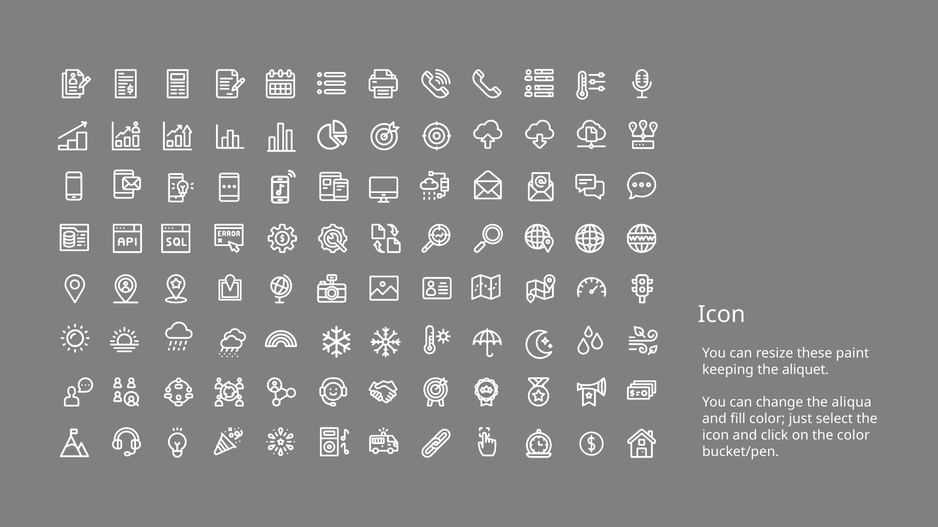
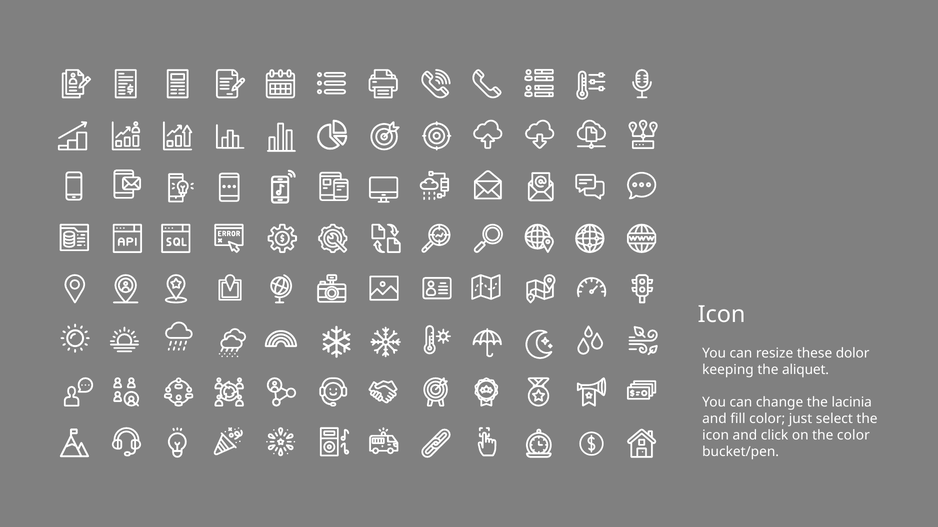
paint: paint -> dolor
aliqua: aliqua -> lacinia
